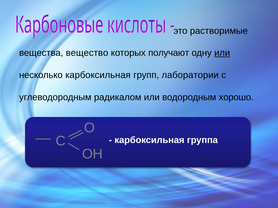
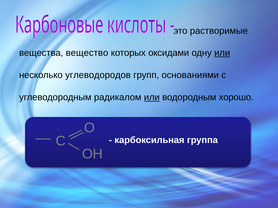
получают: получают -> оксидами
несколько карбоксильная: карбоксильная -> углеводородов
лаборатории: лаборатории -> основаниями
или at (152, 98) underline: none -> present
